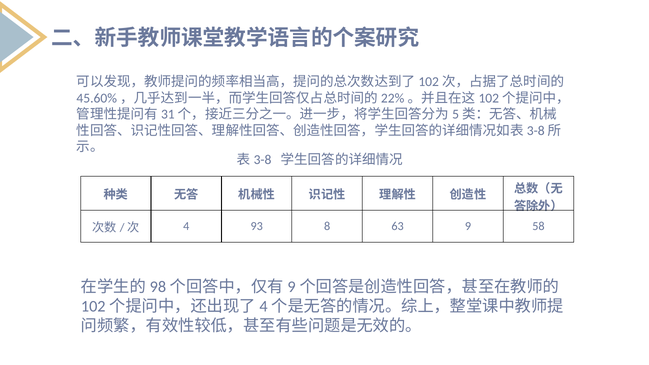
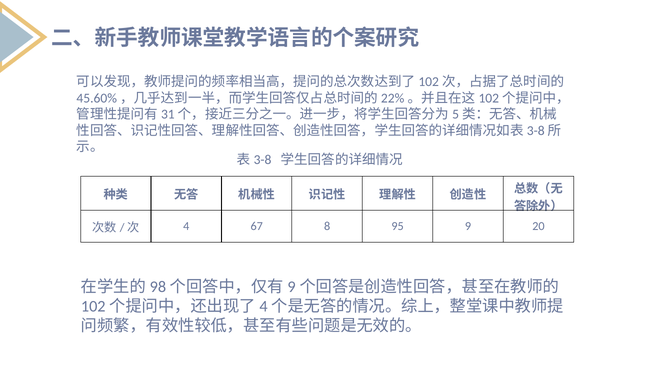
93: 93 -> 67
63: 63 -> 95
58: 58 -> 20
